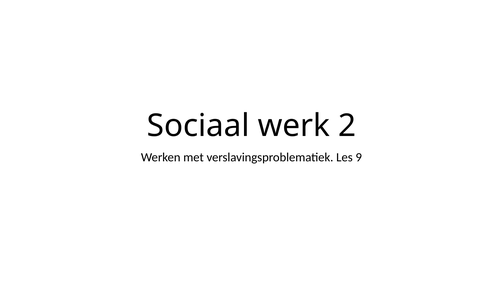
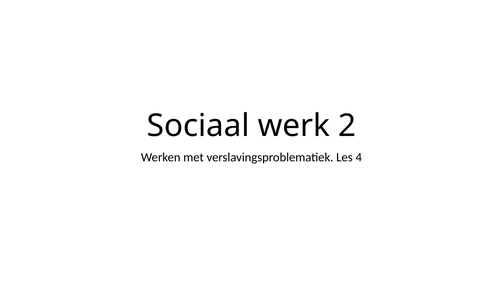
9: 9 -> 4
